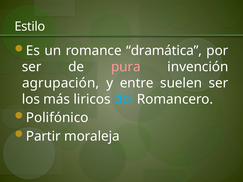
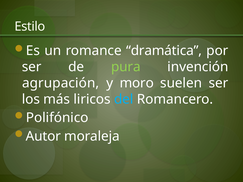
pura colour: pink -> light green
entre: entre -> moro
Partir: Partir -> Autor
